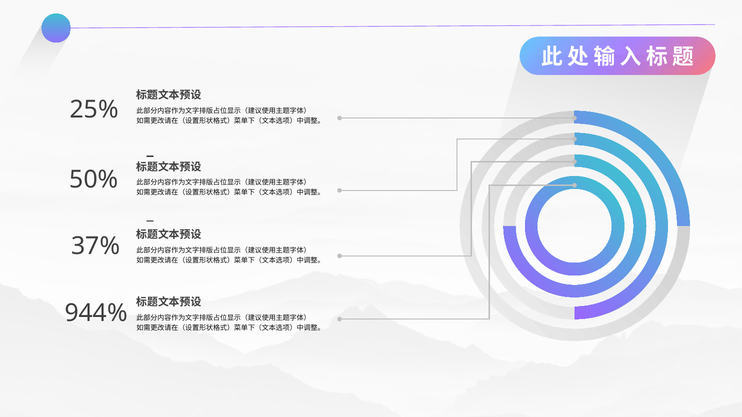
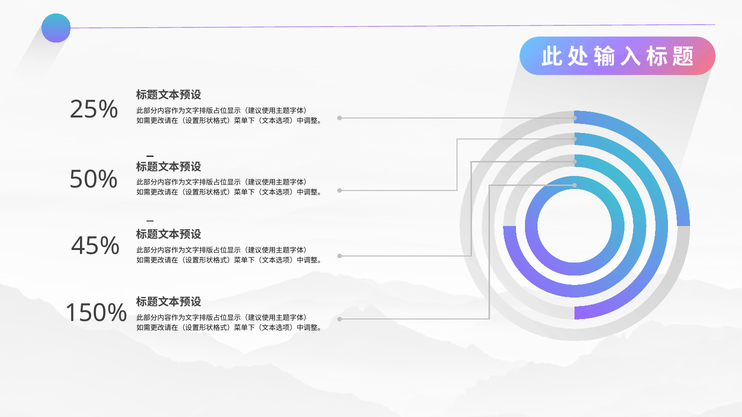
37%: 37% -> 45%
944%: 944% -> 150%
